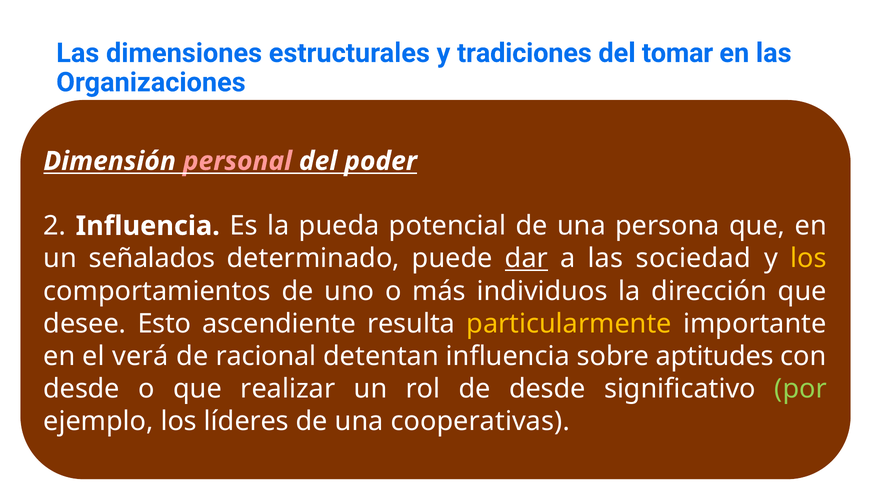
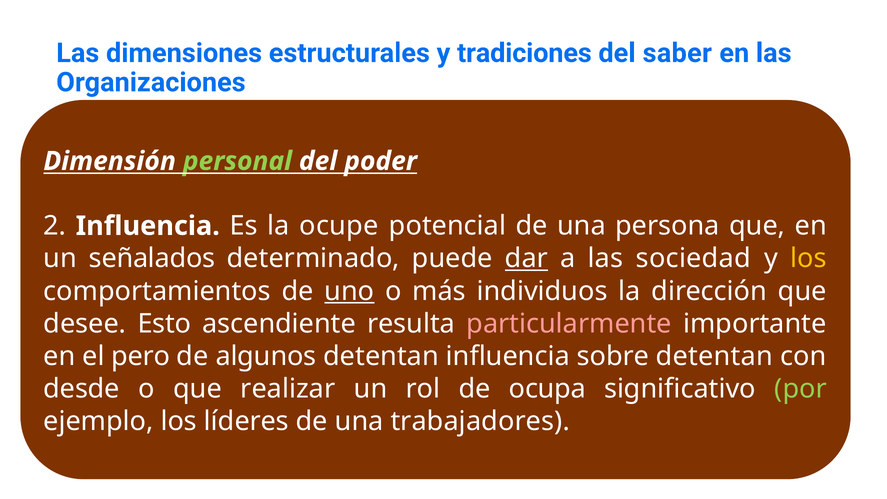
tomar: tomar -> saber
personal colour: pink -> light green
pueda: pueda -> ocupe
uno underline: none -> present
particularmente colour: yellow -> pink
verá: verá -> pero
racional: racional -> algunos
sobre aptitudes: aptitudes -> detentan
de desde: desde -> ocupa
cooperativas: cooperativas -> trabajadores
